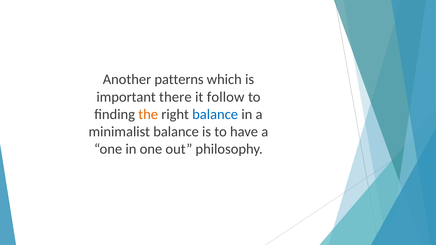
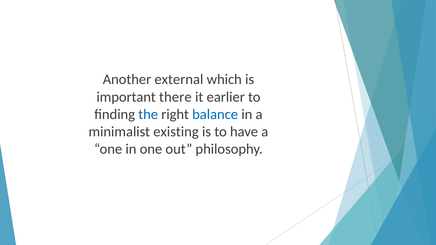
patterns: patterns -> external
follow: follow -> earlier
the colour: orange -> blue
minimalist balance: balance -> existing
